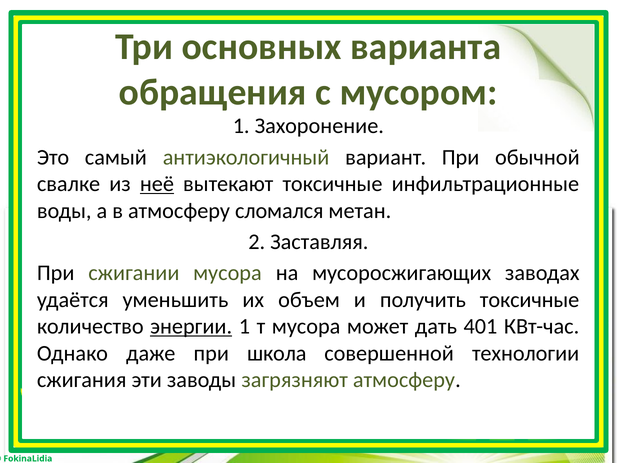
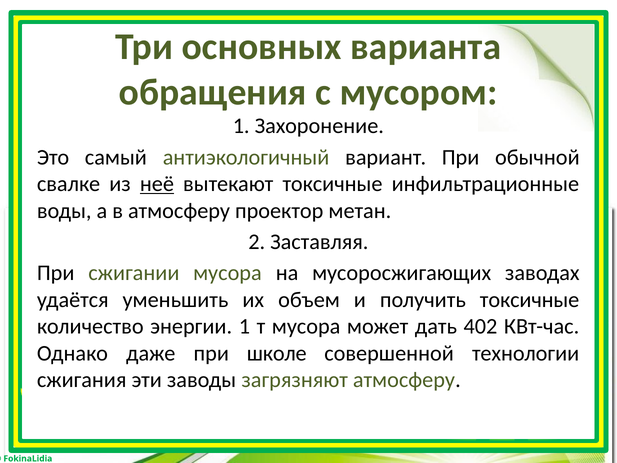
сломался: сломался -> проектор
энергии underline: present -> none
401: 401 -> 402
школа: школа -> школе
